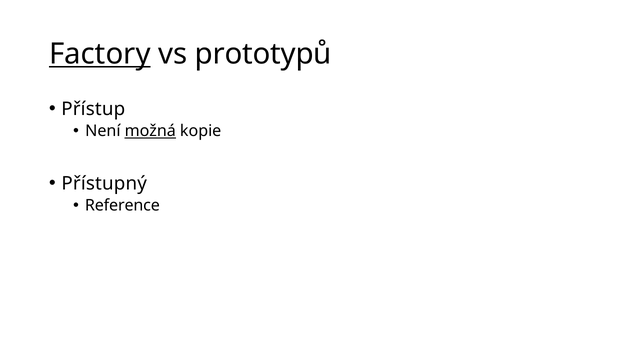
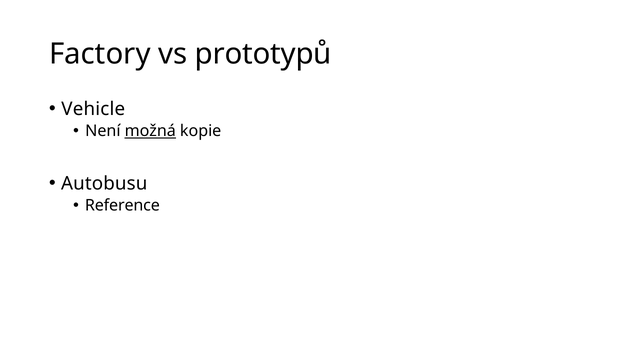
Factory underline: present -> none
Přístup: Přístup -> Vehicle
Přístupný: Přístupný -> Autobusu
